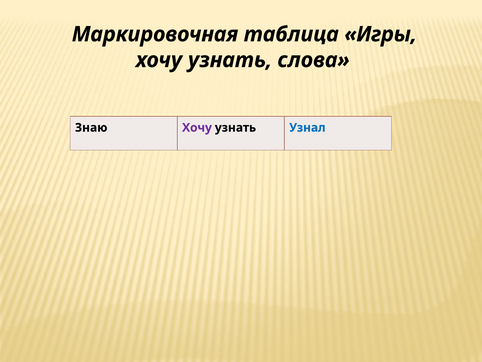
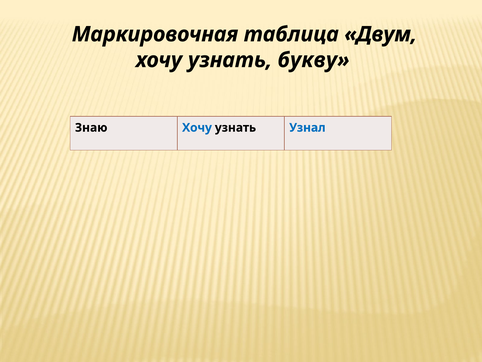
Игры: Игры -> Двум
слова: слова -> букву
Хочу at (197, 128) colour: purple -> blue
